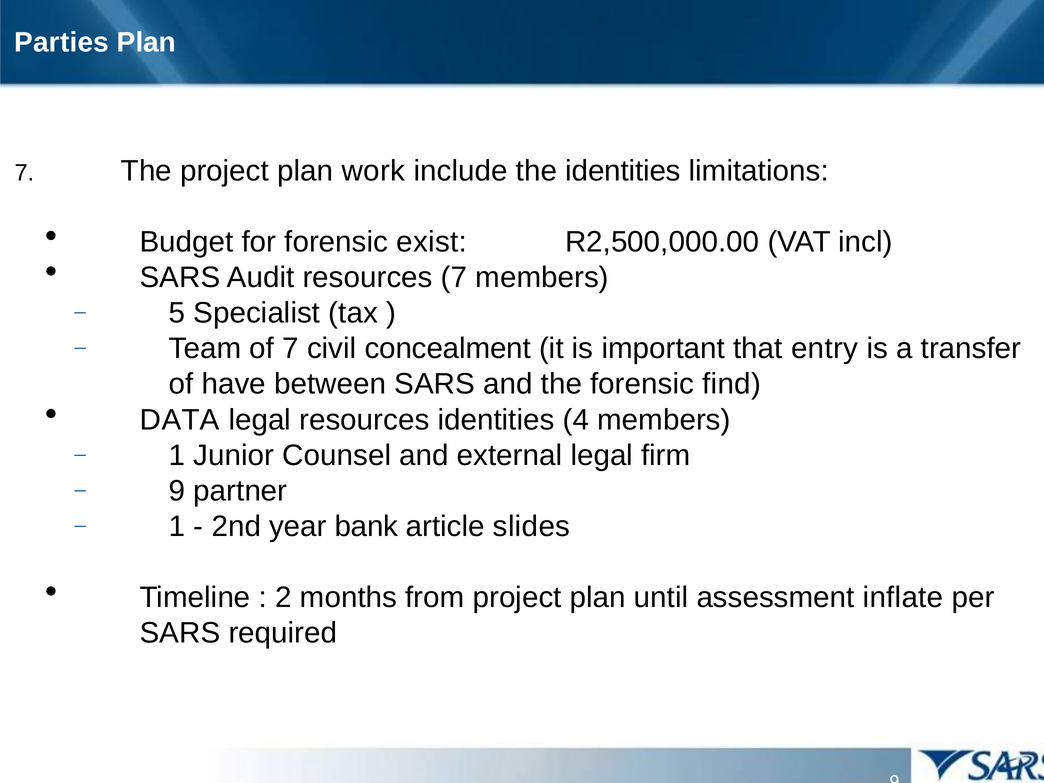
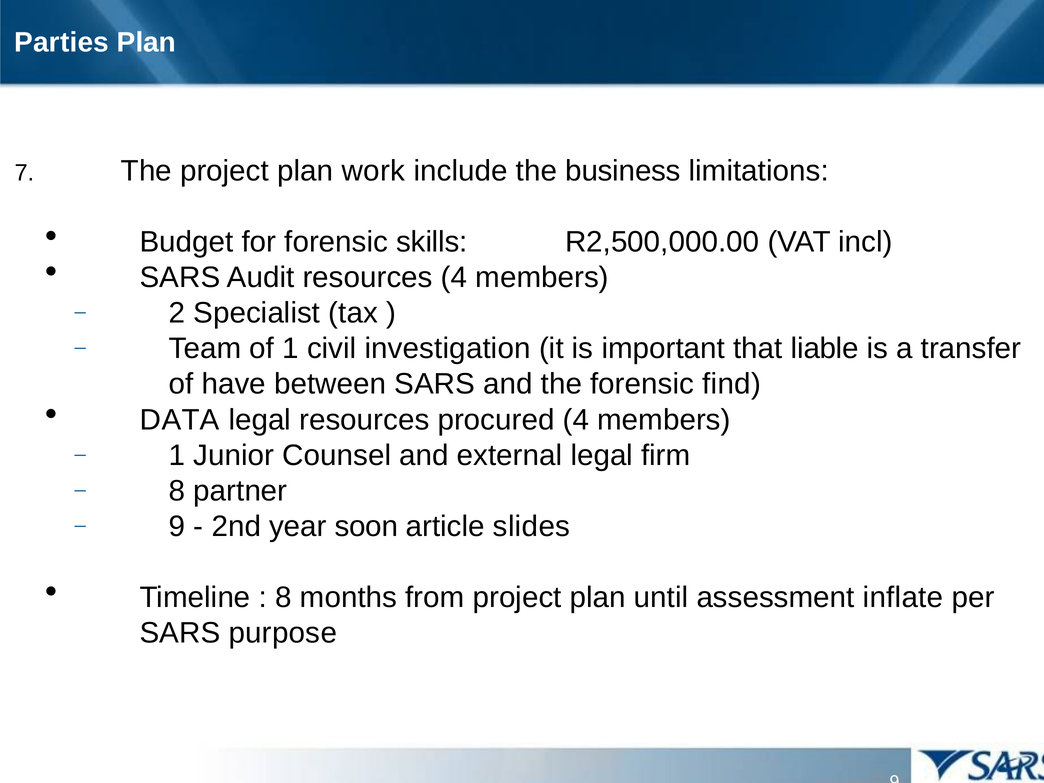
the identities: identities -> business
exist: exist -> skills
resources 7: 7 -> 4
5: 5 -> 2
of 7: 7 -> 1
concealment: concealment -> investigation
entry: entry -> liable
resources identities: identities -> procured
9 at (177, 491): 9 -> 8
1 at (177, 526): 1 -> 9
bank: bank -> soon
2 at (283, 597): 2 -> 8
required: required -> purpose
